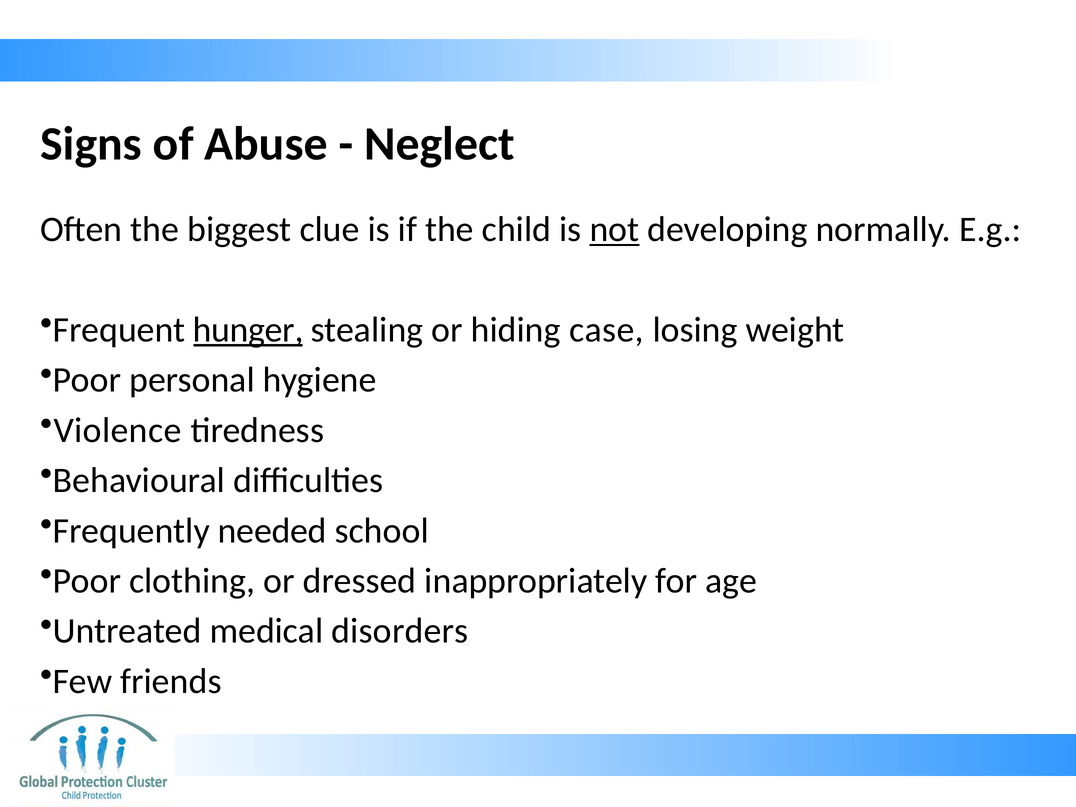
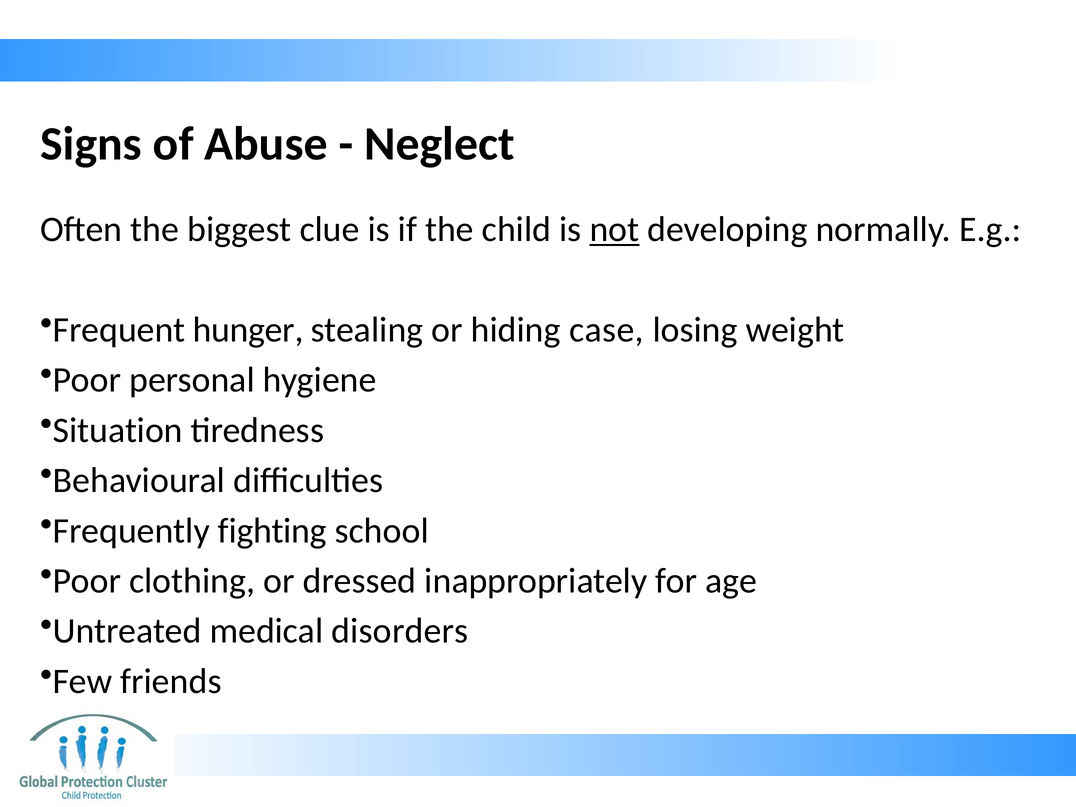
hunger underline: present -> none
Violence: Violence -> Situation
needed: needed -> fighting
